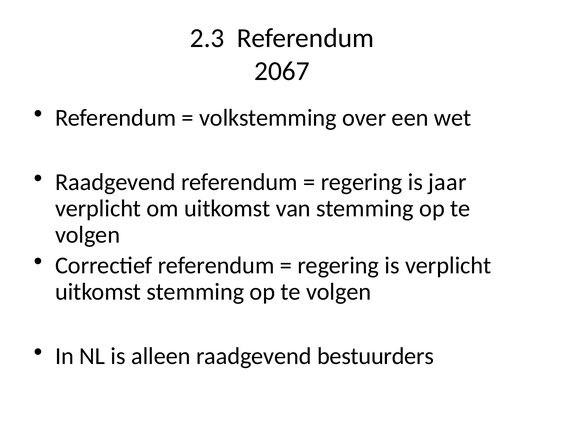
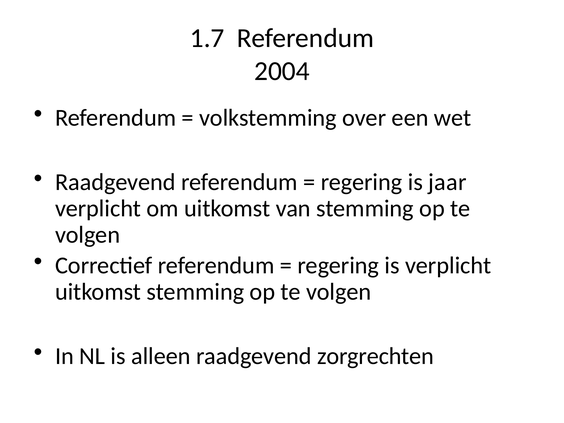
2.3: 2.3 -> 1.7
2067: 2067 -> 2004
bestuurders: bestuurders -> zorgrechten
